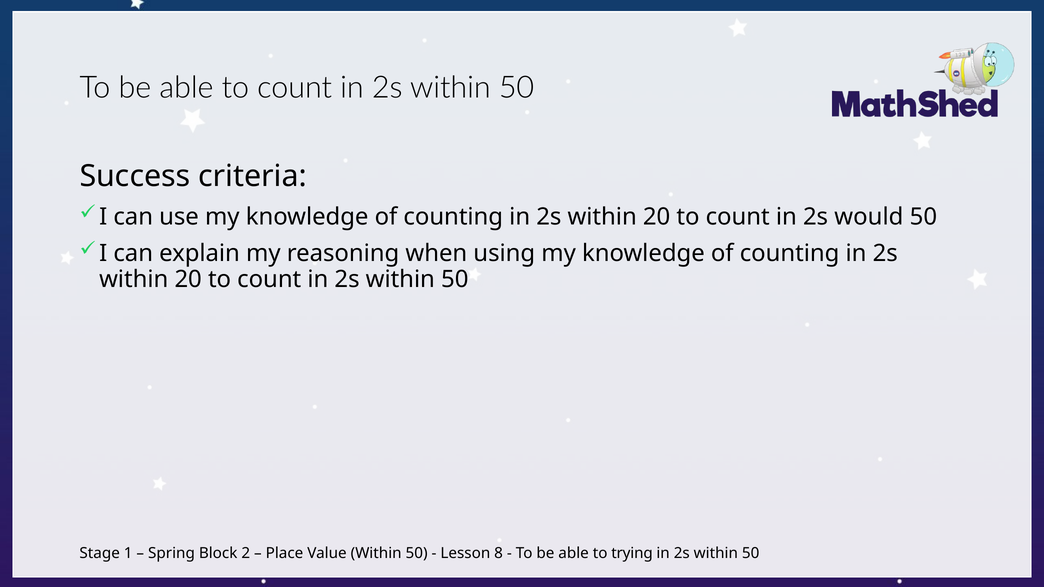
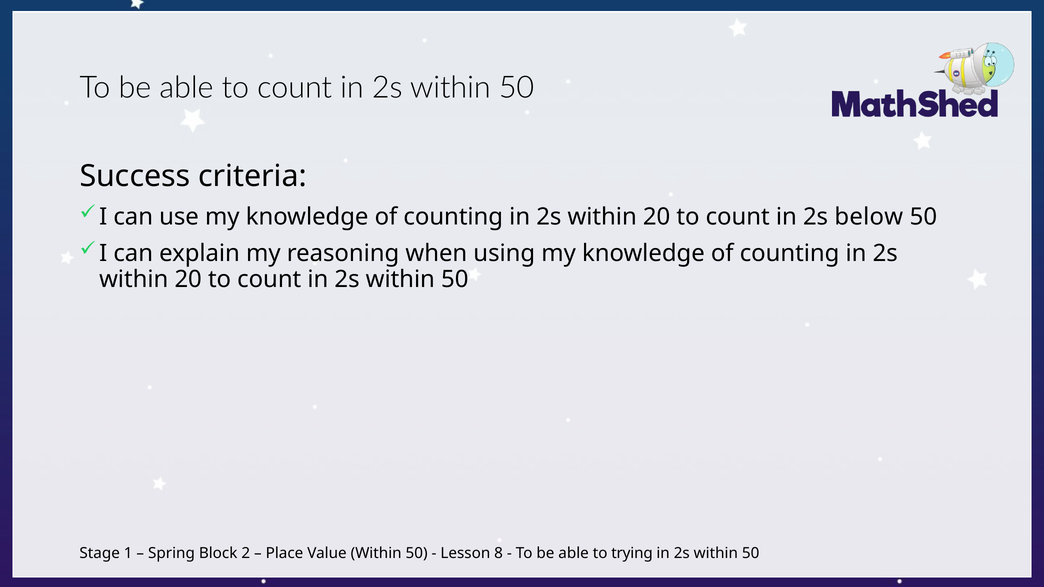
would: would -> below
